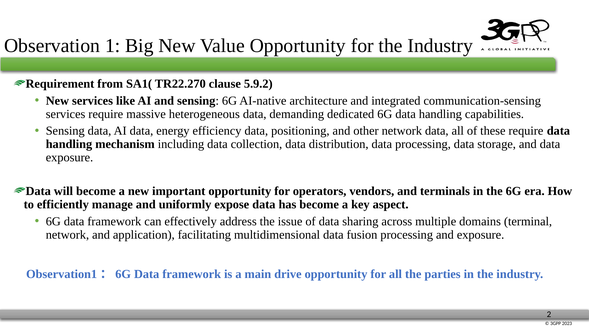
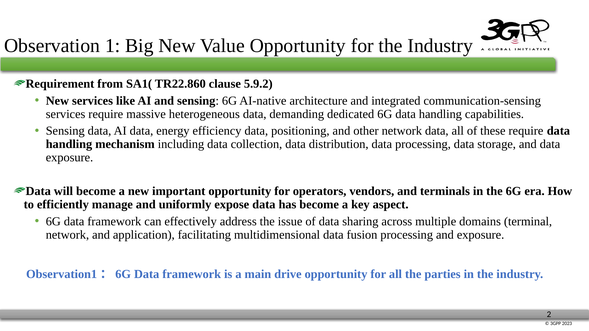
TR22.270: TR22.270 -> TR22.860
